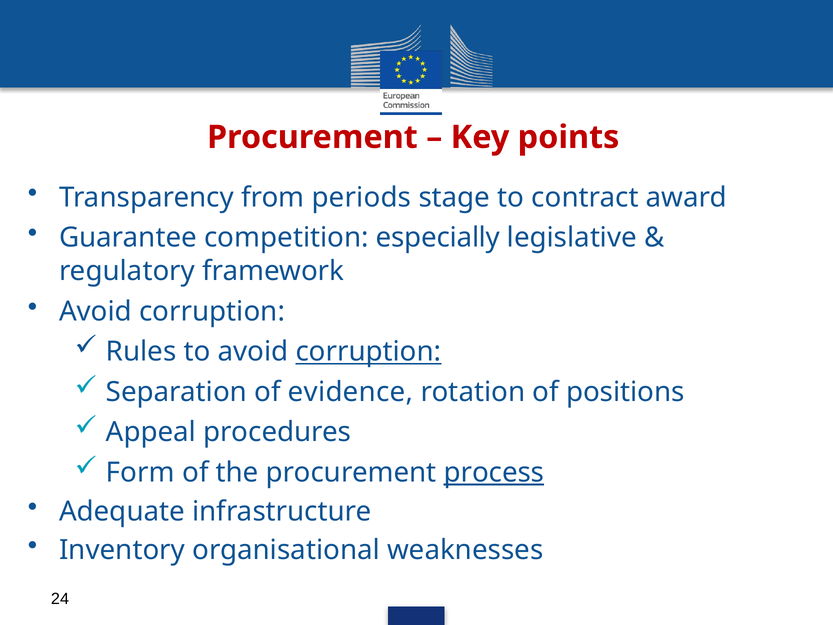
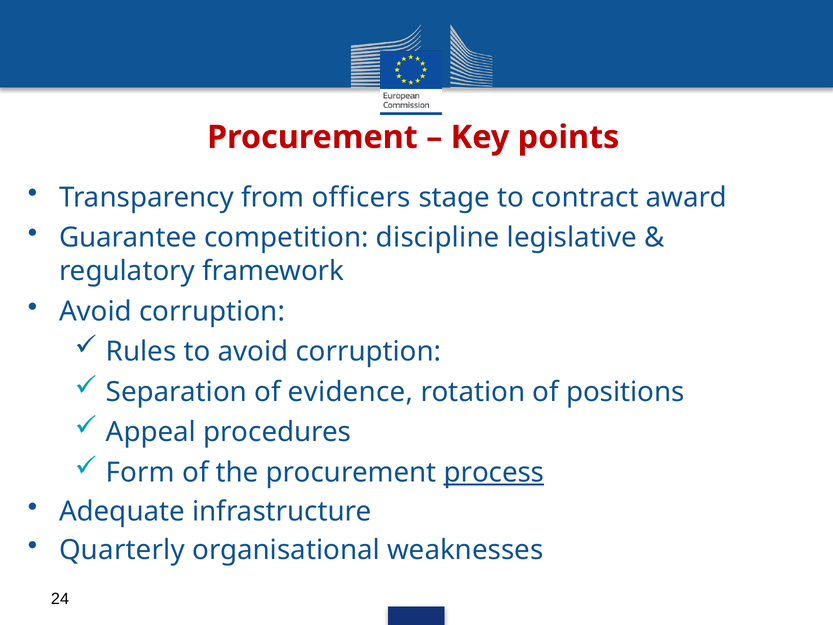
periods: periods -> officers
especially: especially -> discipline
corruption at (368, 352) underline: present -> none
Inventory: Inventory -> Quarterly
